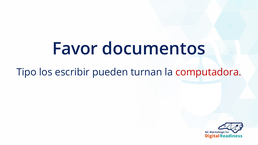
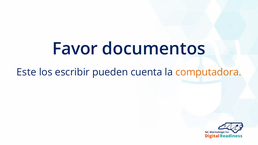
Tipo: Tipo -> Este
turnan: turnan -> cuenta
computadora colour: red -> orange
